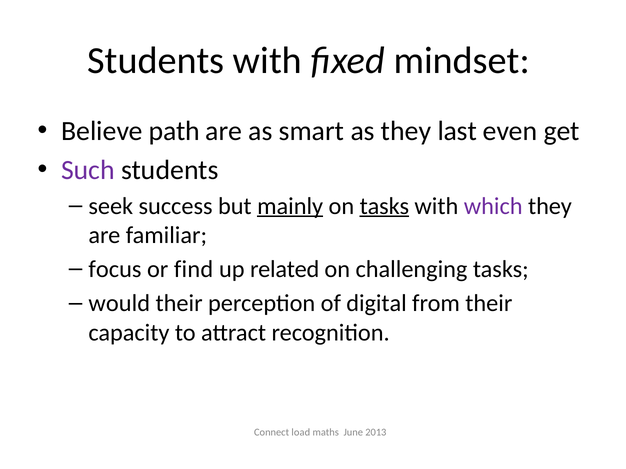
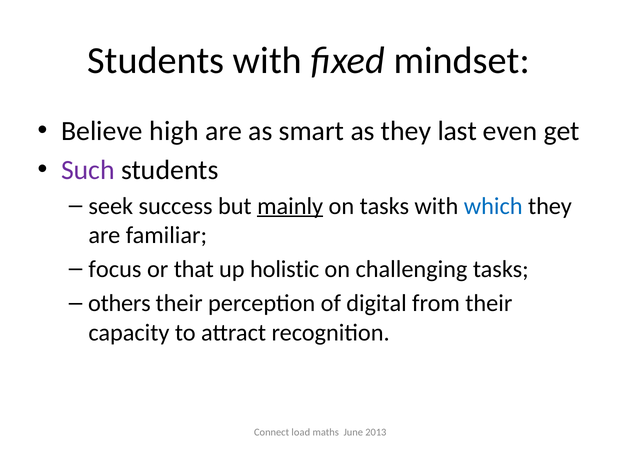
path: path -> high
tasks at (384, 206) underline: present -> none
which colour: purple -> blue
find: find -> that
related: related -> holistic
would: would -> others
